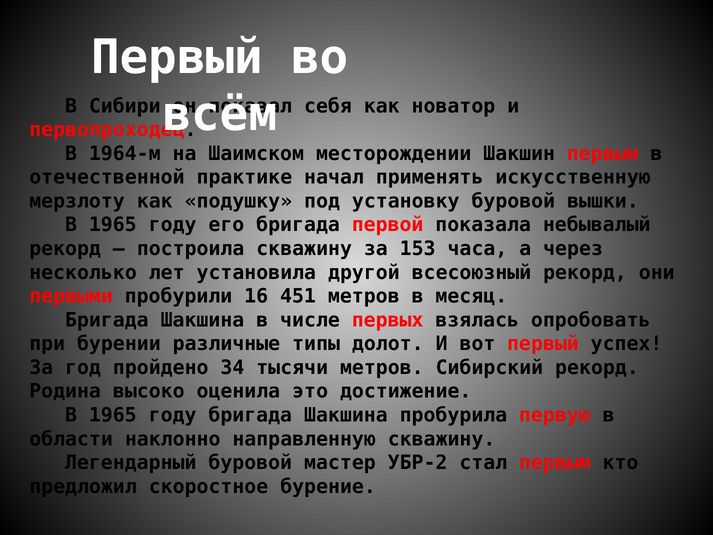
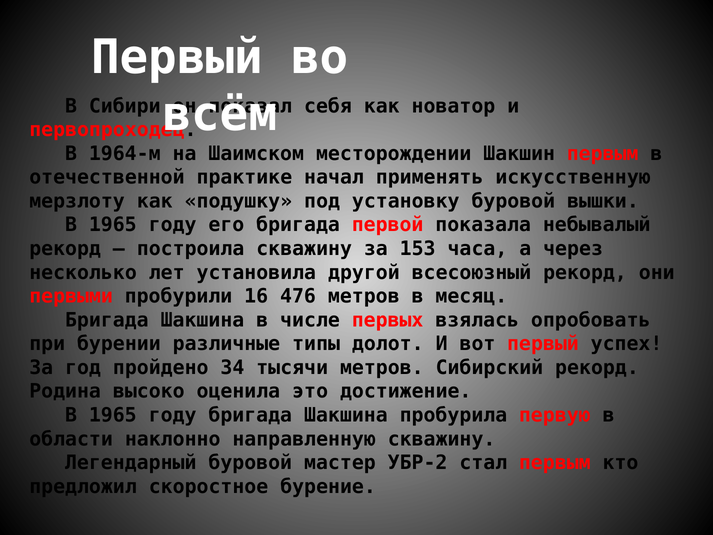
451: 451 -> 476
